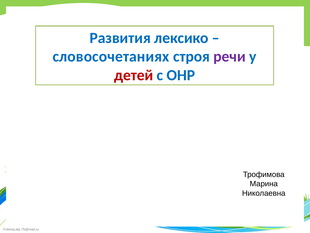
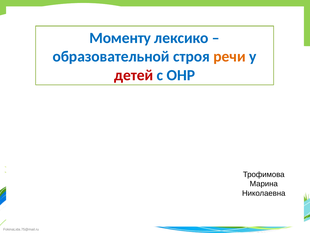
Развития: Развития -> Моменту
словосочетаниях: словосочетаниях -> образовательной
речи colour: purple -> orange
